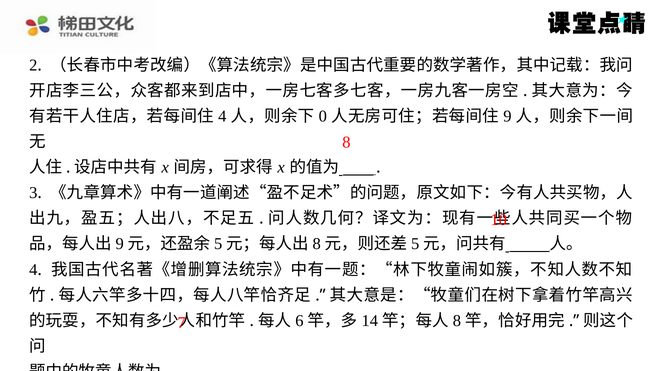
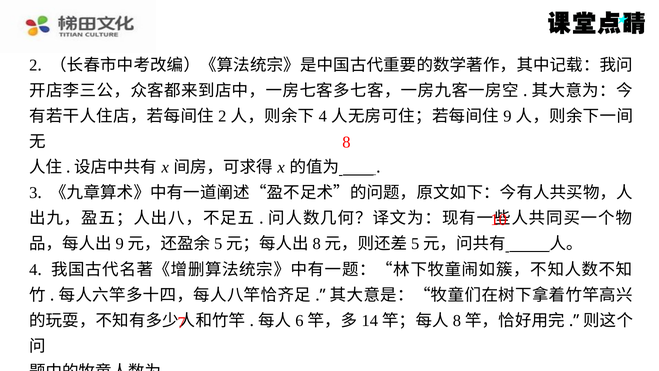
4 at (222, 116): 4 -> 2
0 at (323, 116): 0 -> 4
